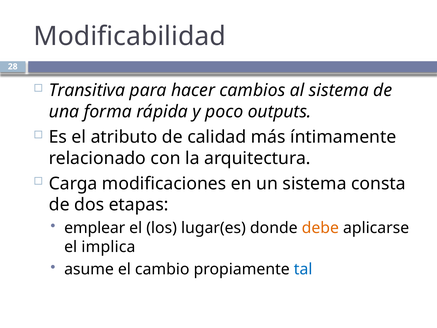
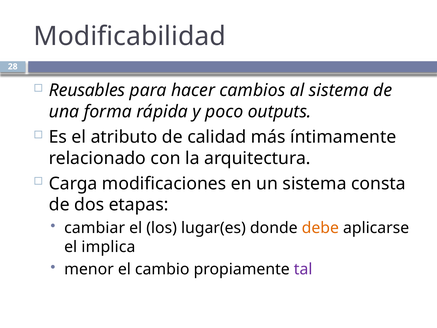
Transitiva: Transitiva -> Reusables
emplear: emplear -> cambiar
asume: asume -> menor
tal colour: blue -> purple
